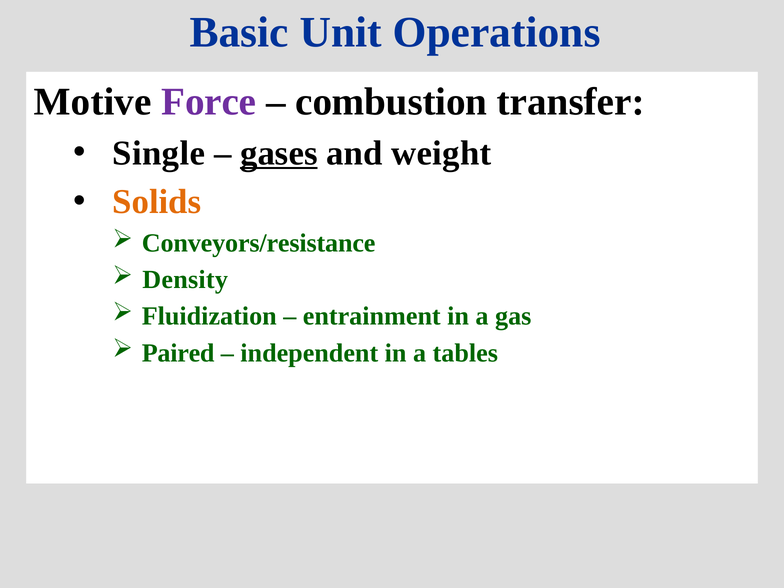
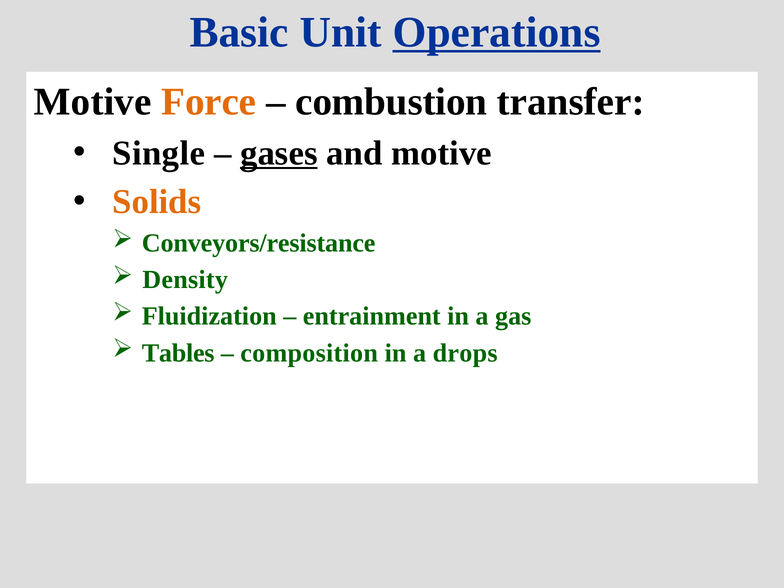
Operations underline: none -> present
Force colour: purple -> orange
and weight: weight -> motive
Paired: Paired -> Tables
independent: independent -> composition
tables: tables -> drops
